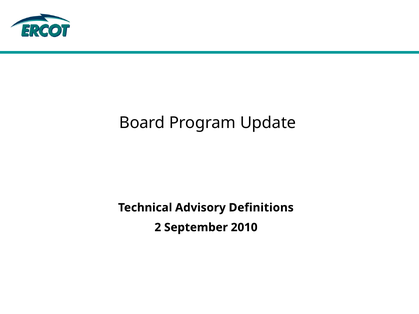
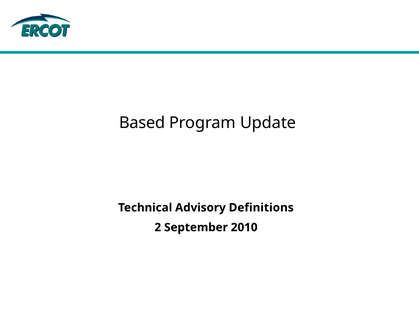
Board: Board -> Based
